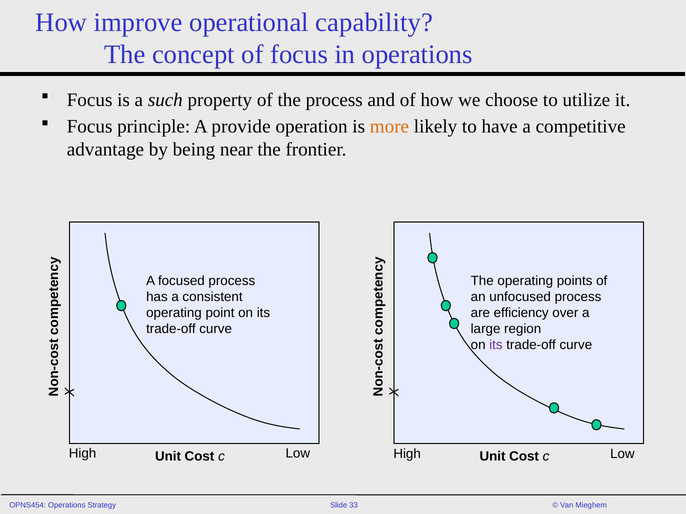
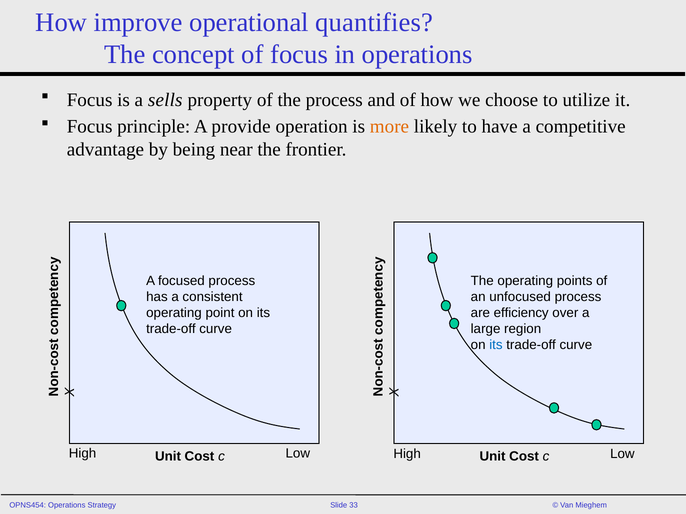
capability: capability -> quantifies
such: such -> sells
its at (496, 345) colour: purple -> blue
